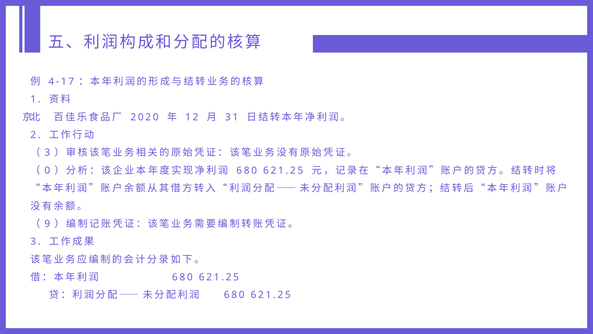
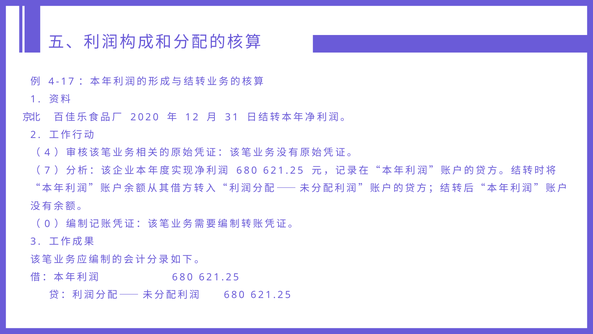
3 at (47, 153): 3 -> 4
0: 0 -> 7
9: 9 -> 0
